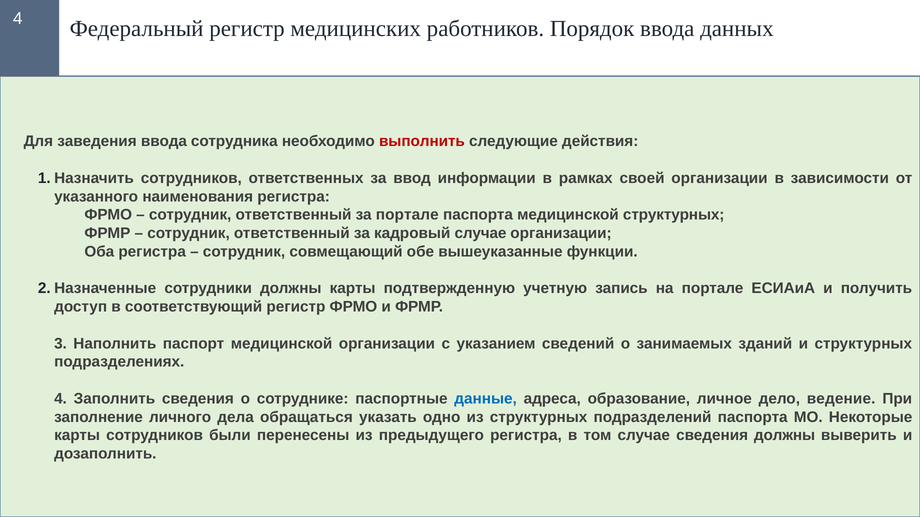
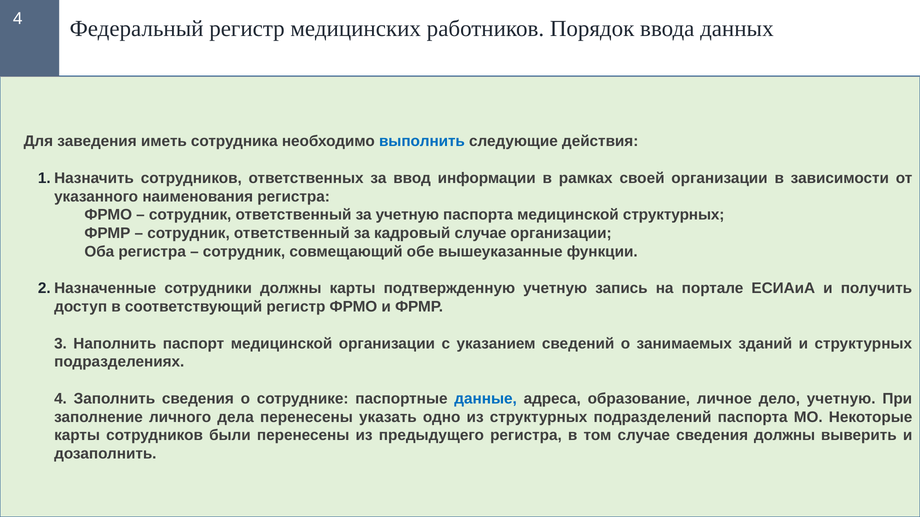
заведения ввода: ввода -> иметь
выполнить colour: red -> blue
за портале: портале -> учетную
дело ведение: ведение -> учетную
дела обращаться: обращаться -> перенесены
